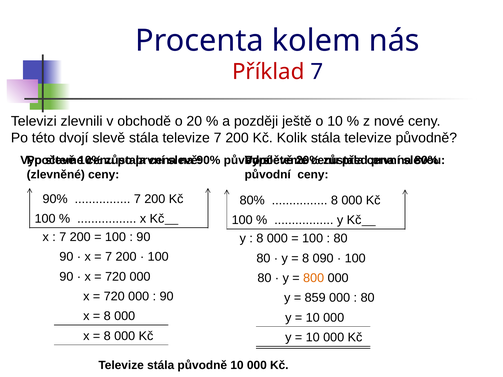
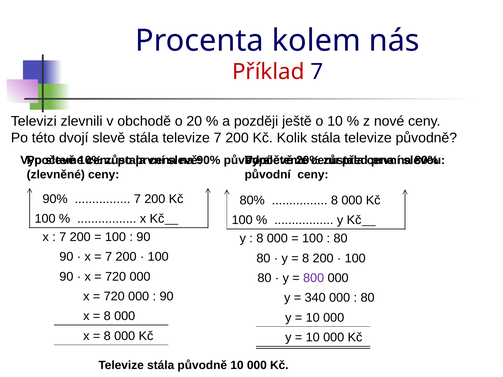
8 090: 090 -> 200
800 colour: orange -> purple
859: 859 -> 340
